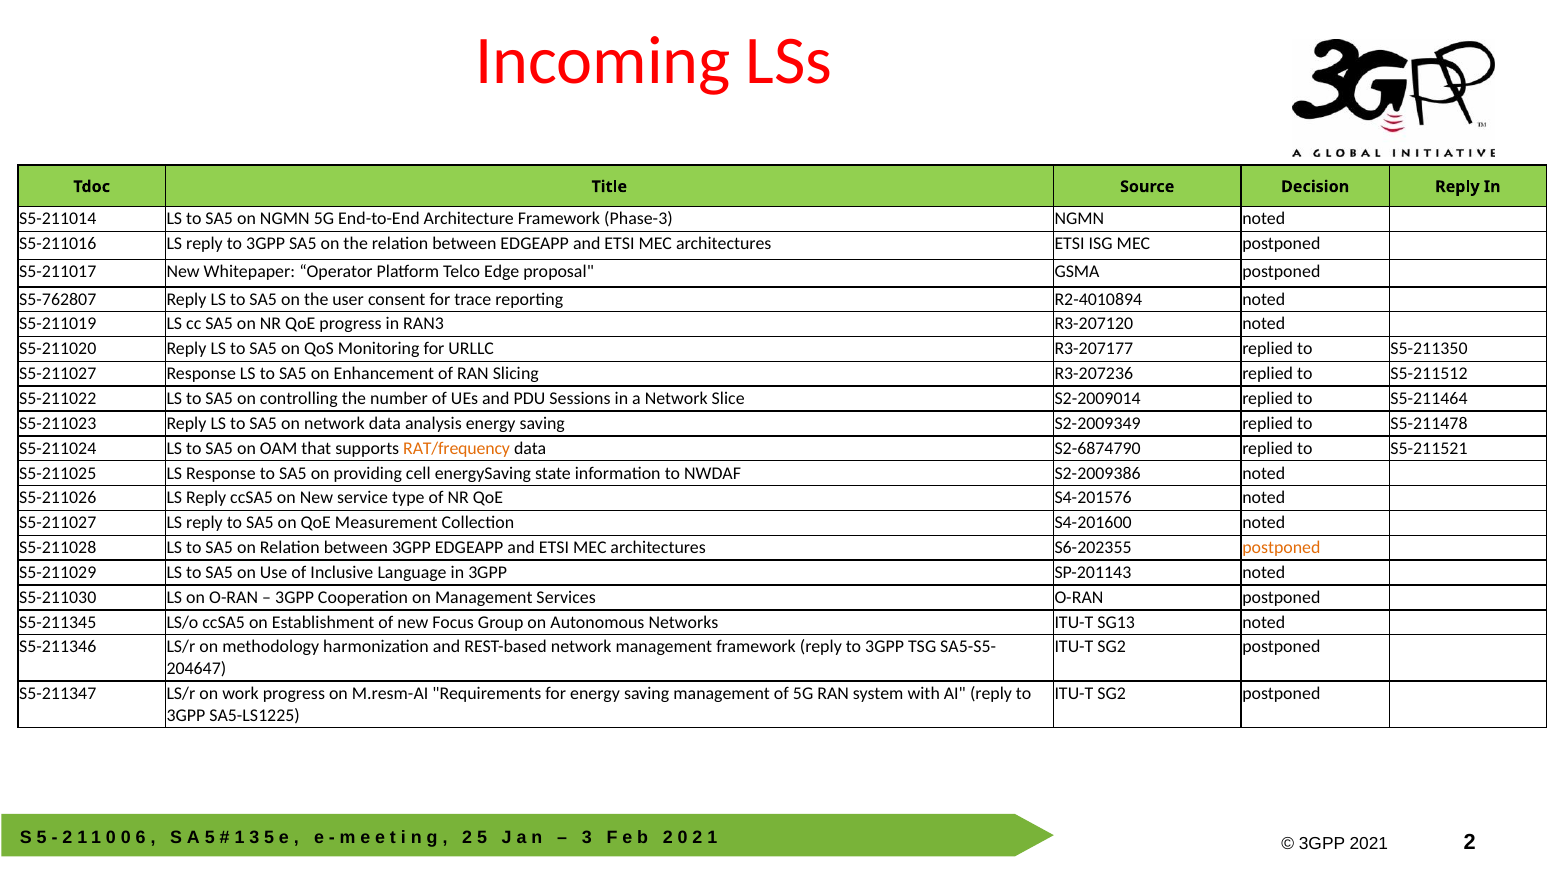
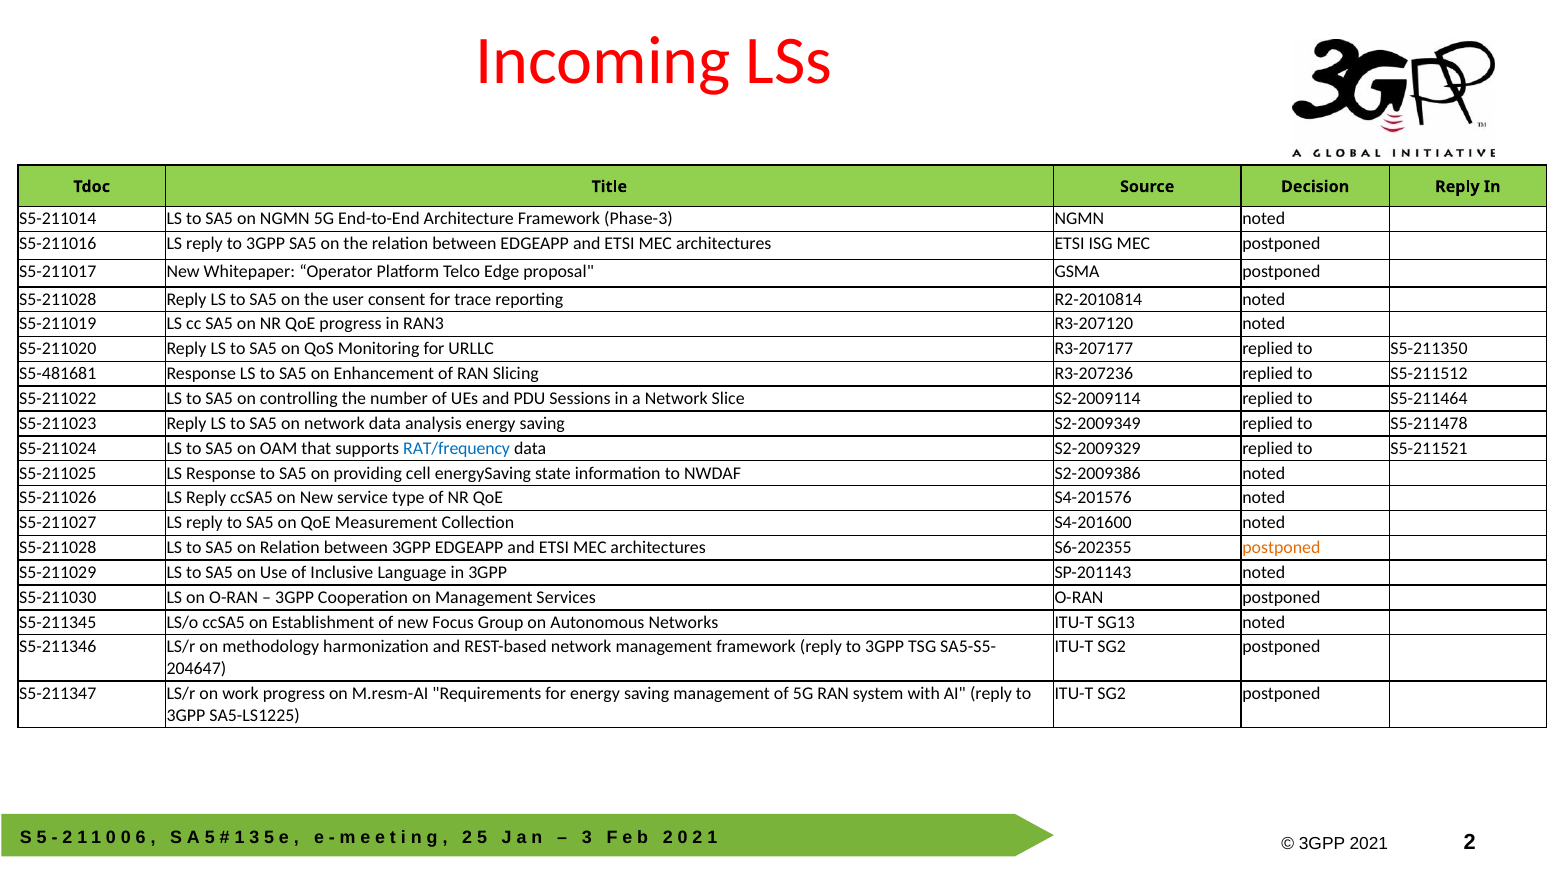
S5-762807 at (58, 300): S5-762807 -> S5-211028
R2-4010894: R2-4010894 -> R2-2010814
S5-211027 at (58, 374): S5-211027 -> S5-481681
S2-2009014: S2-2009014 -> S2-2009114
RAT/frequency colour: orange -> blue
S2-6874790: S2-6874790 -> S2-2009329
